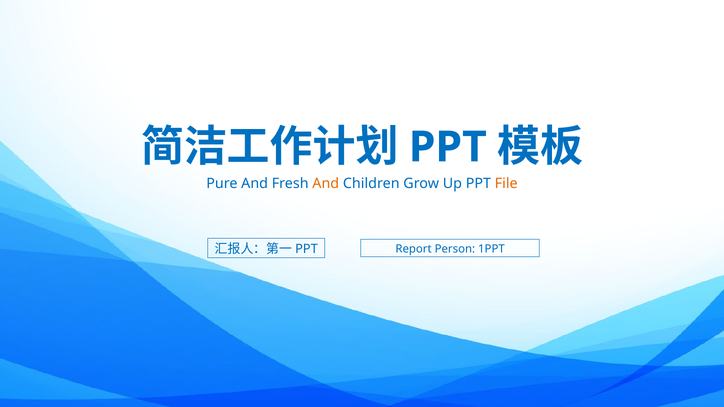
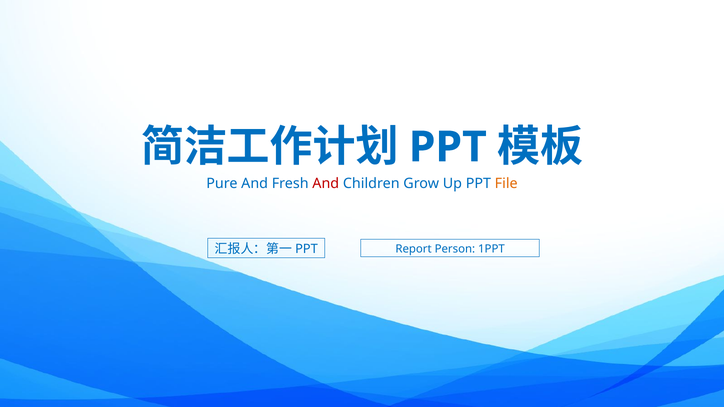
And at (326, 184) colour: orange -> red
